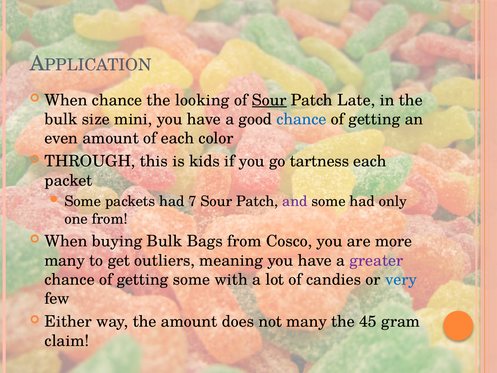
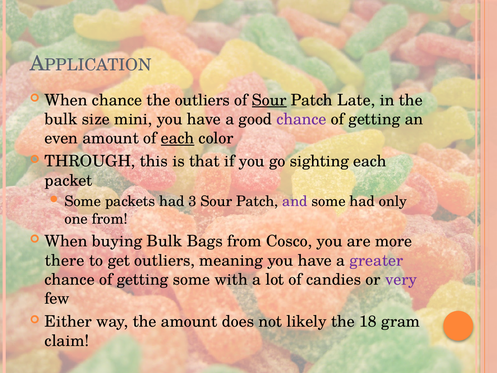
the looking: looking -> outliers
chance at (301, 119) colour: blue -> purple
each at (178, 138) underline: none -> present
kids: kids -> that
tartness: tartness -> sighting
7: 7 -> 3
many at (65, 260): many -> there
very colour: blue -> purple
not many: many -> likely
45: 45 -> 18
